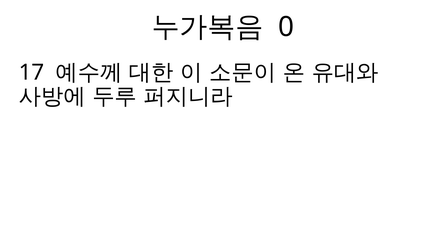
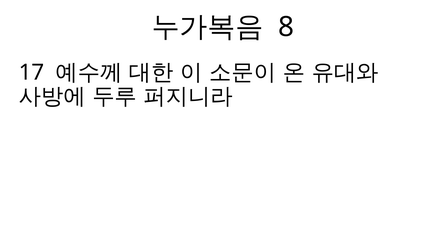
0: 0 -> 8
